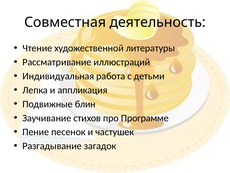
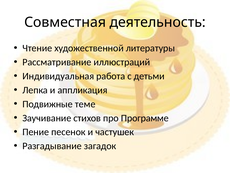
блин: блин -> теме
